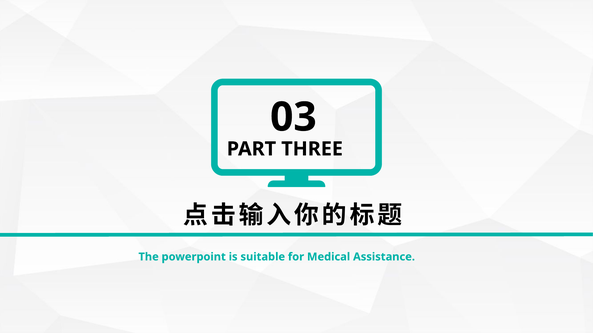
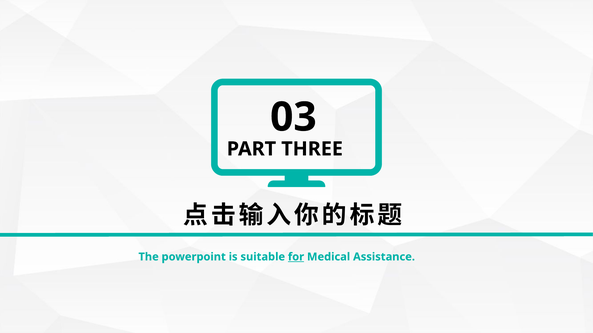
for underline: none -> present
